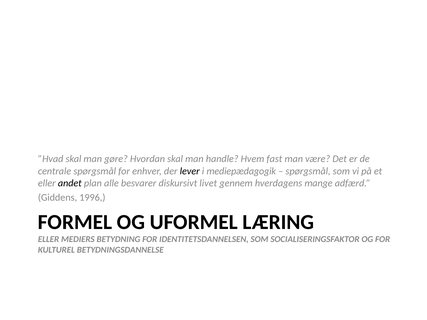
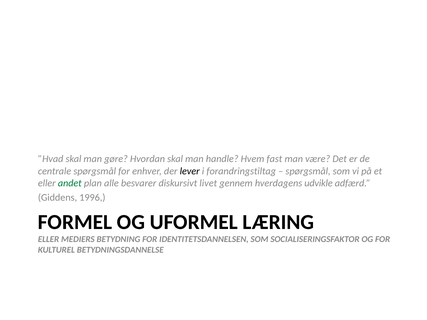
mediepædagogik: mediepædagogik -> forandringstiltag
andet colour: black -> green
mange: mange -> udvikle
